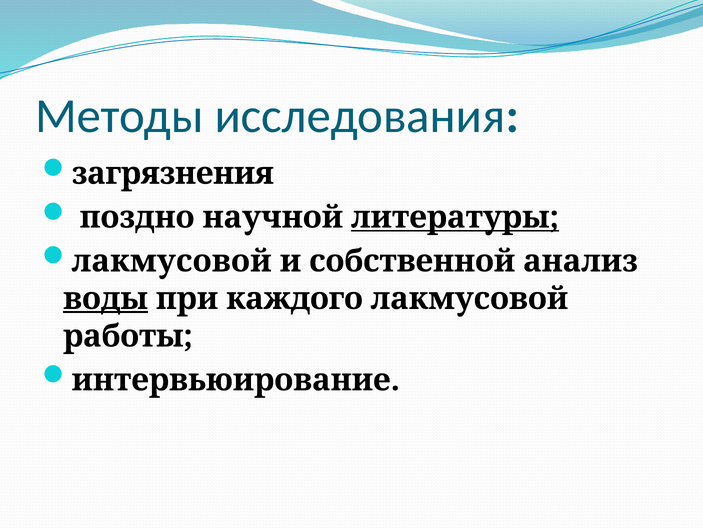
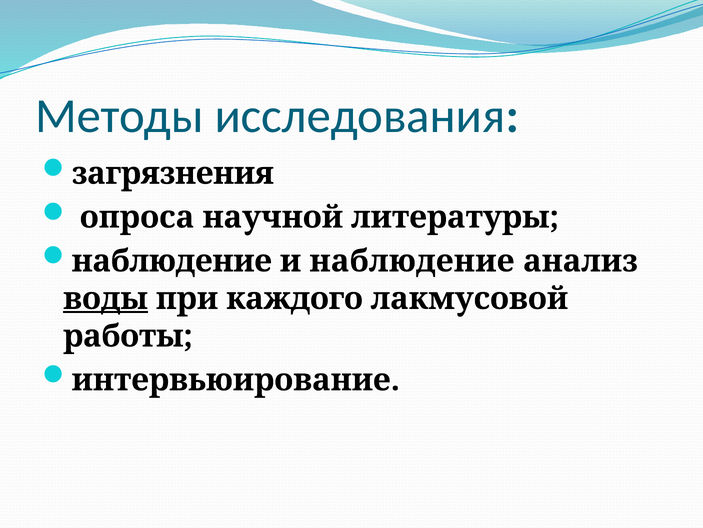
поздно: поздно -> опроса
литературы underline: present -> none
лакмусовой at (172, 261): лакмусовой -> наблюдение
и собственной: собственной -> наблюдение
